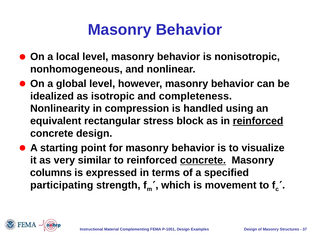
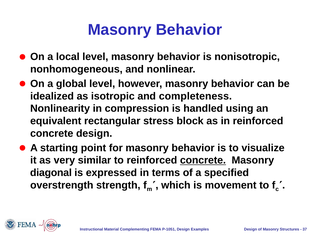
reinforced at (258, 121) underline: present -> none
columns: columns -> diagonal
participating: participating -> overstrength
